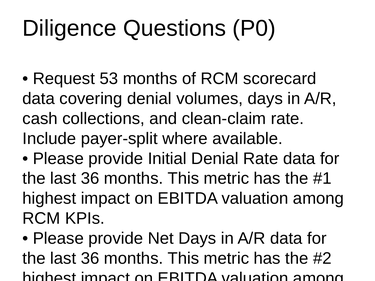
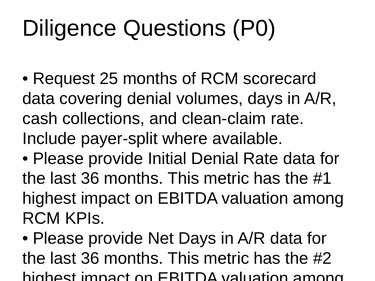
53: 53 -> 25
